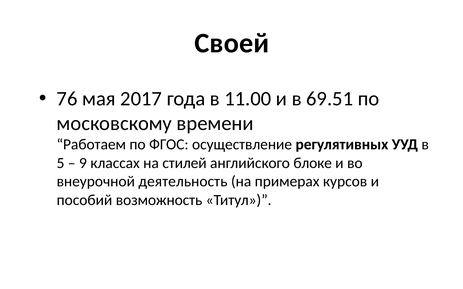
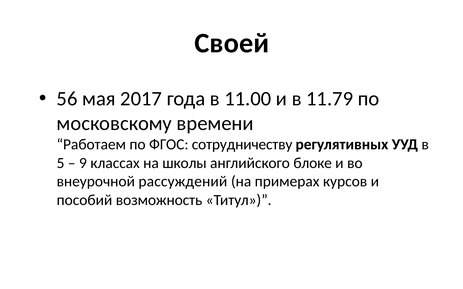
76: 76 -> 56
69.51: 69.51 -> 11.79
осуществление: осуществление -> сотрудничеству
стилей: стилей -> школы
деятельность: деятельность -> рассуждений
